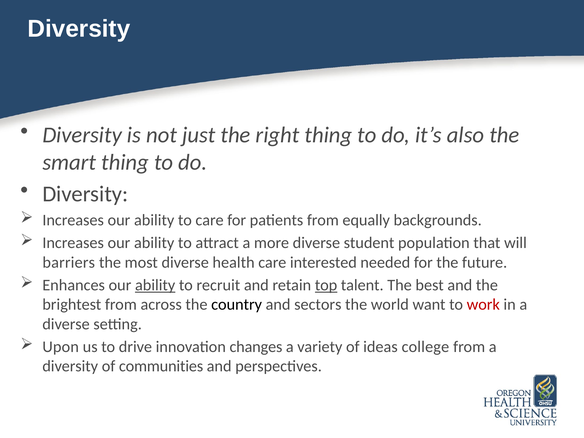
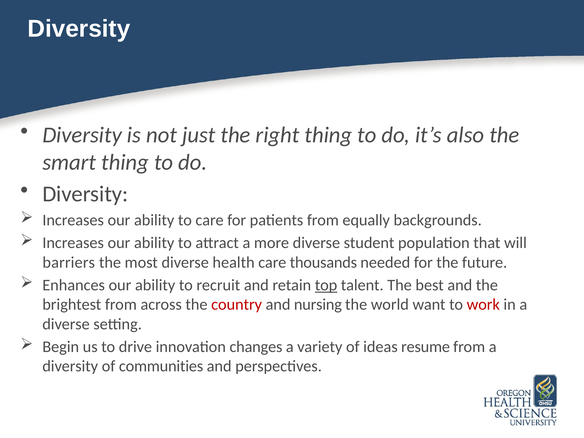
interested: interested -> thousands
ability at (155, 285) underline: present -> none
country colour: black -> red
sectors: sectors -> nursing
Upon: Upon -> Begin
college: college -> resume
